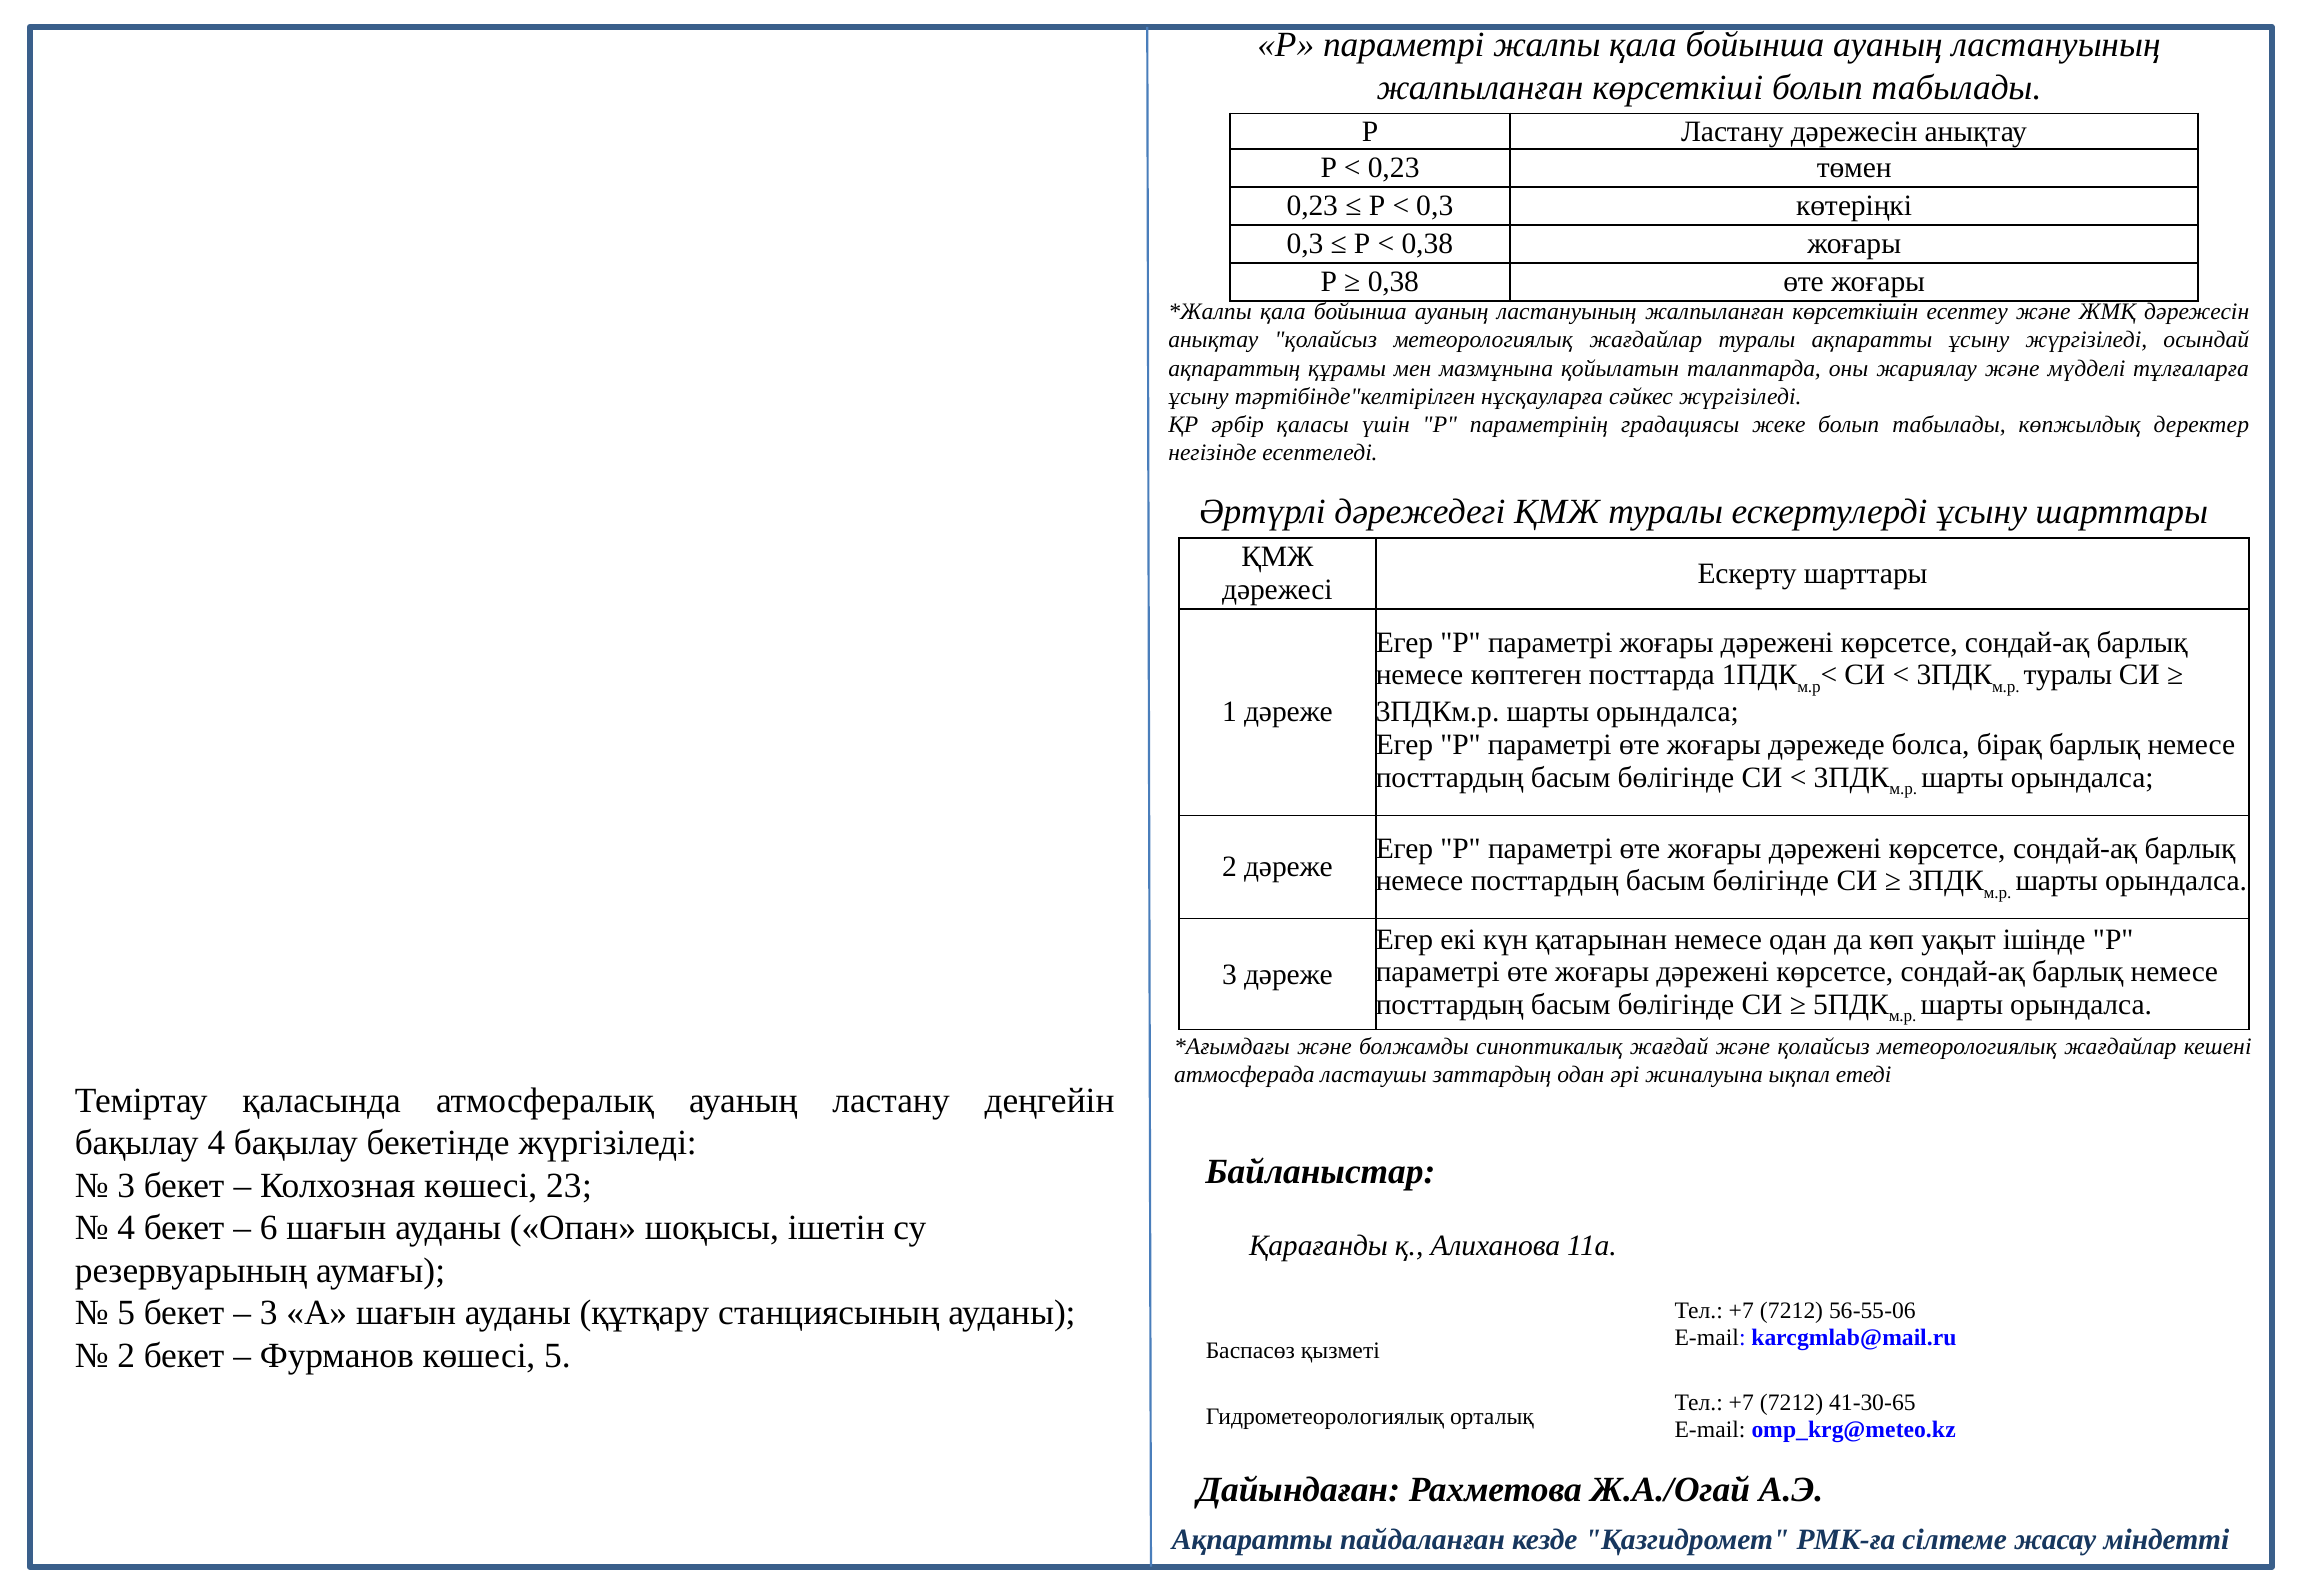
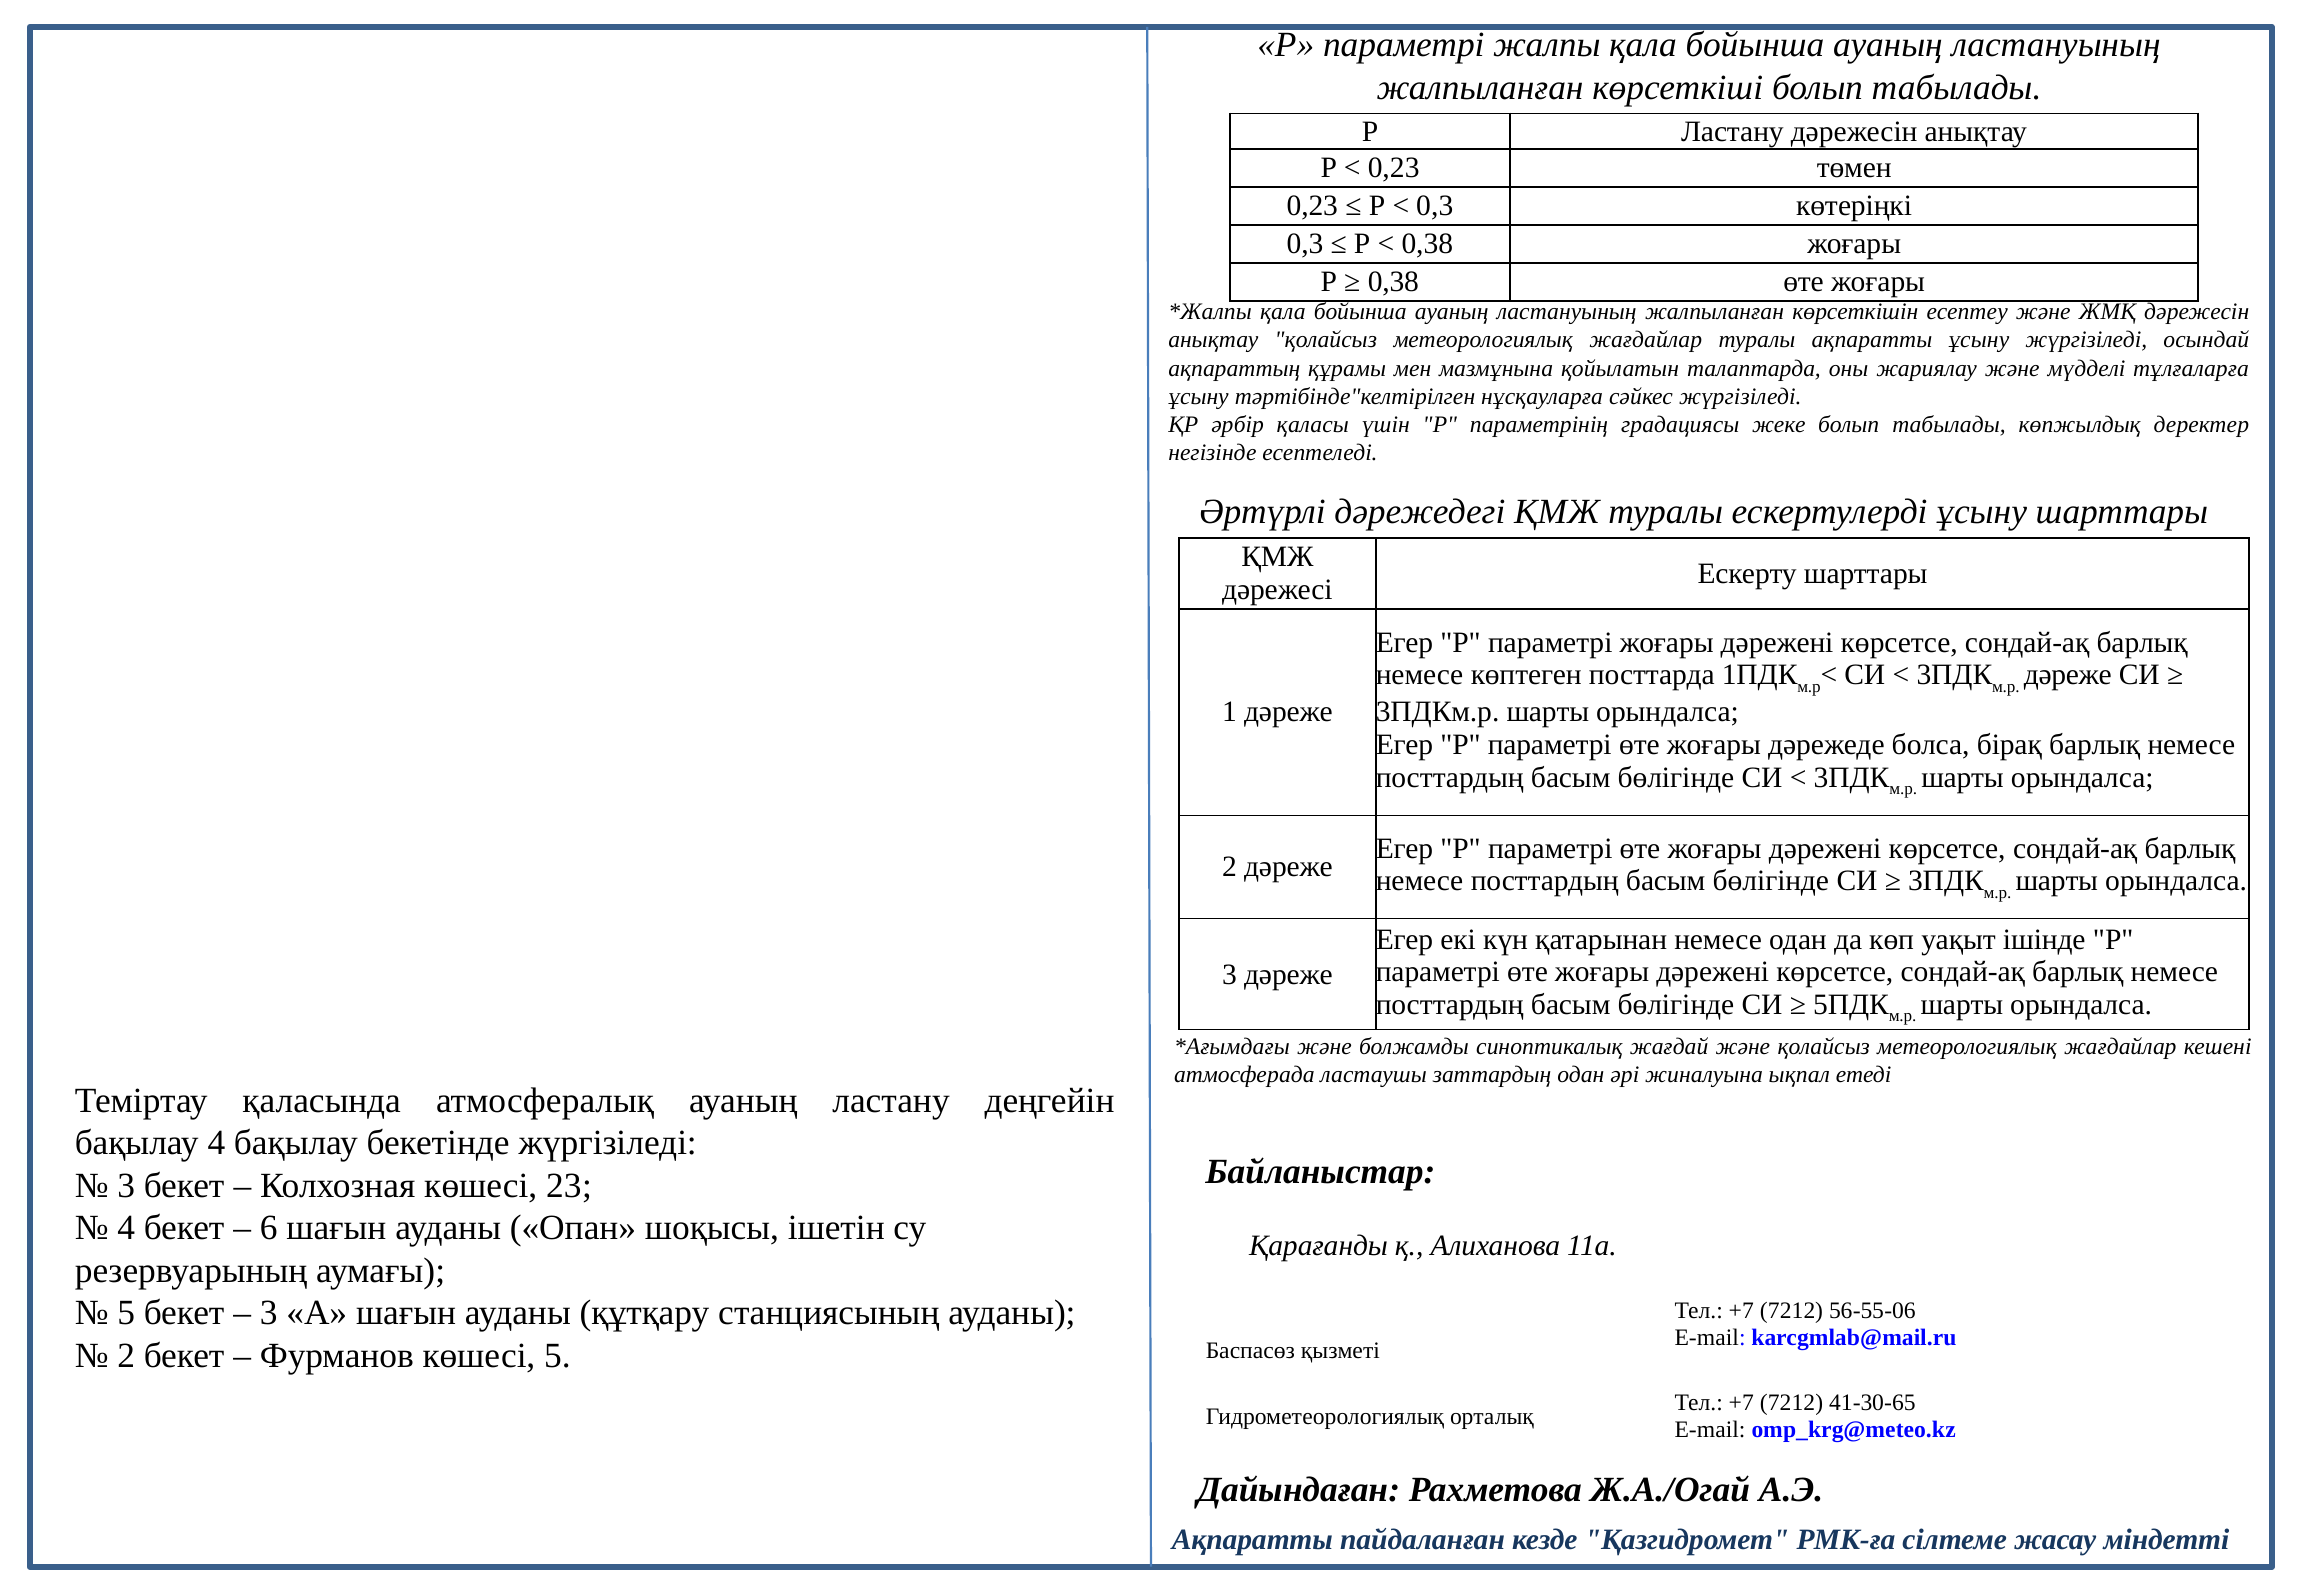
туралы at (2068, 675): туралы -> дәреже
